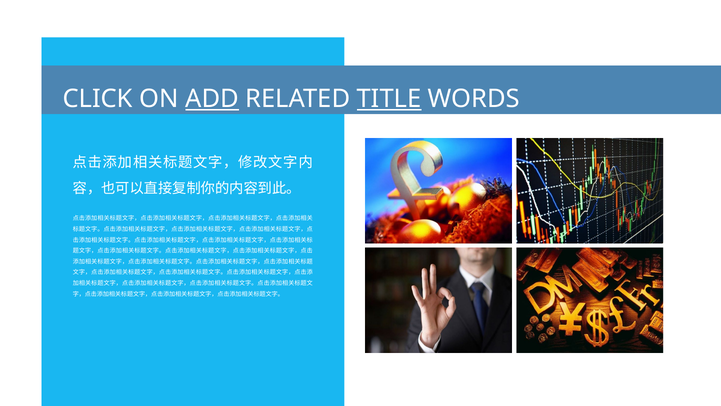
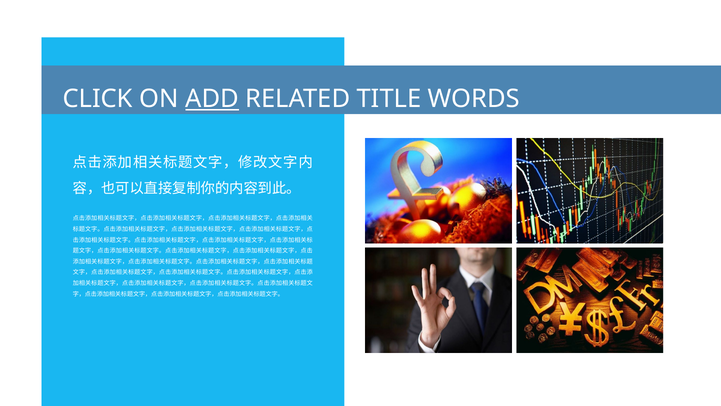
TITLE underline: present -> none
